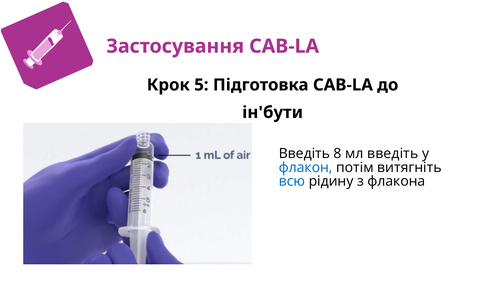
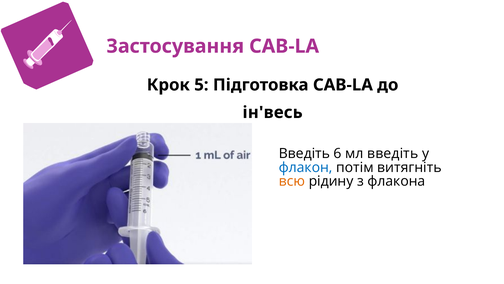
ін'бути: ін'бути -> ін'весь
8: 8 -> 6
всю colour: blue -> orange
